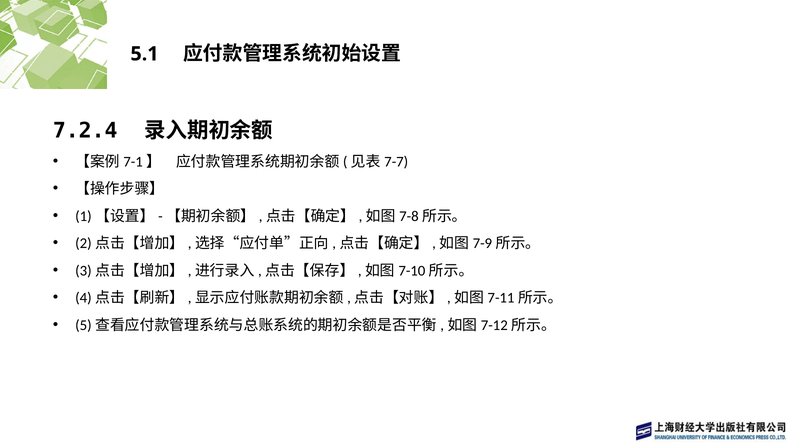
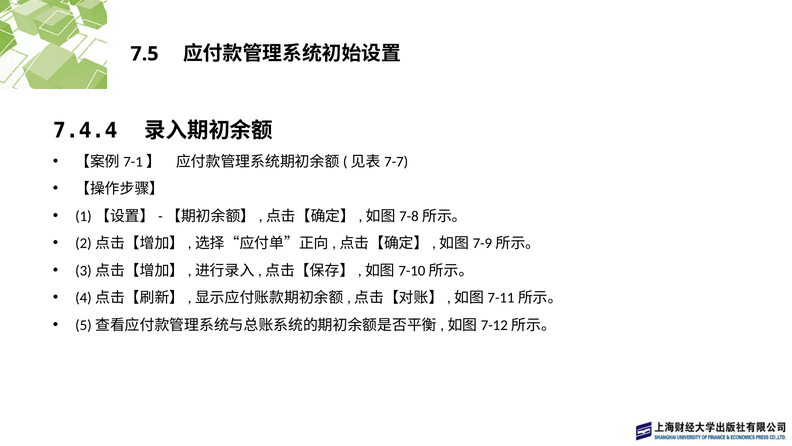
5.1: 5.1 -> 7.5
7.2.4: 7.2.4 -> 7.4.4
